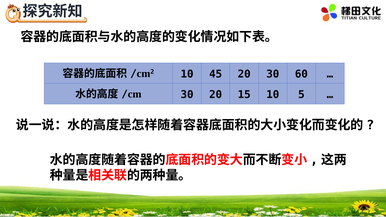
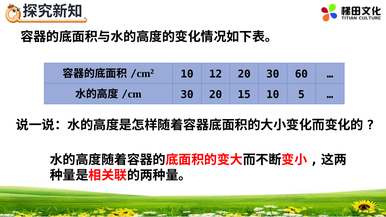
45: 45 -> 12
